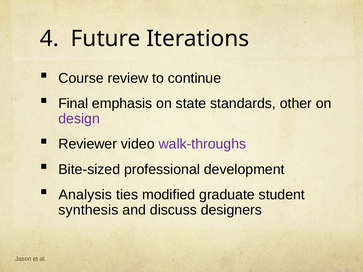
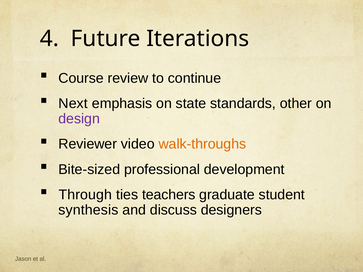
Final: Final -> Next
walk-throughs colour: purple -> orange
Analysis: Analysis -> Through
modified: modified -> teachers
